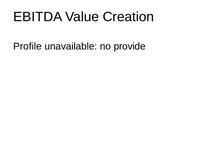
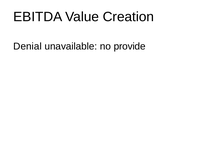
Profile: Profile -> Denial
